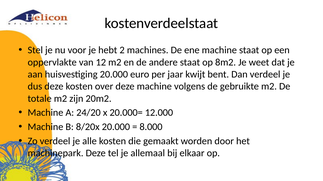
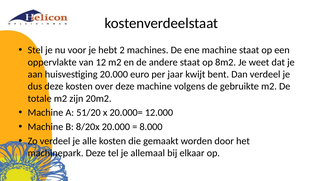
24/20: 24/20 -> 51/20
